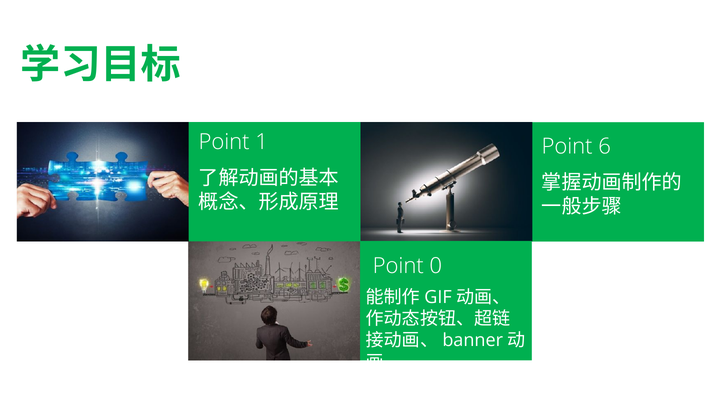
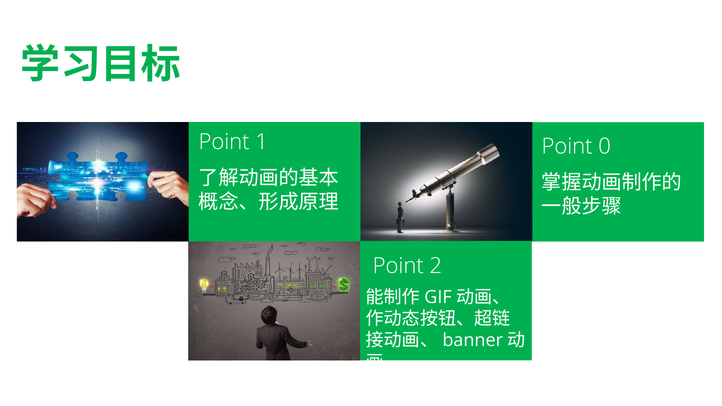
6: 6 -> 0
0: 0 -> 2
